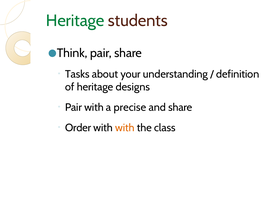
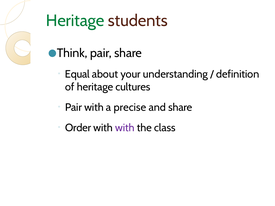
Tasks: Tasks -> Equal
designs: designs -> cultures
with at (125, 128) colour: orange -> purple
